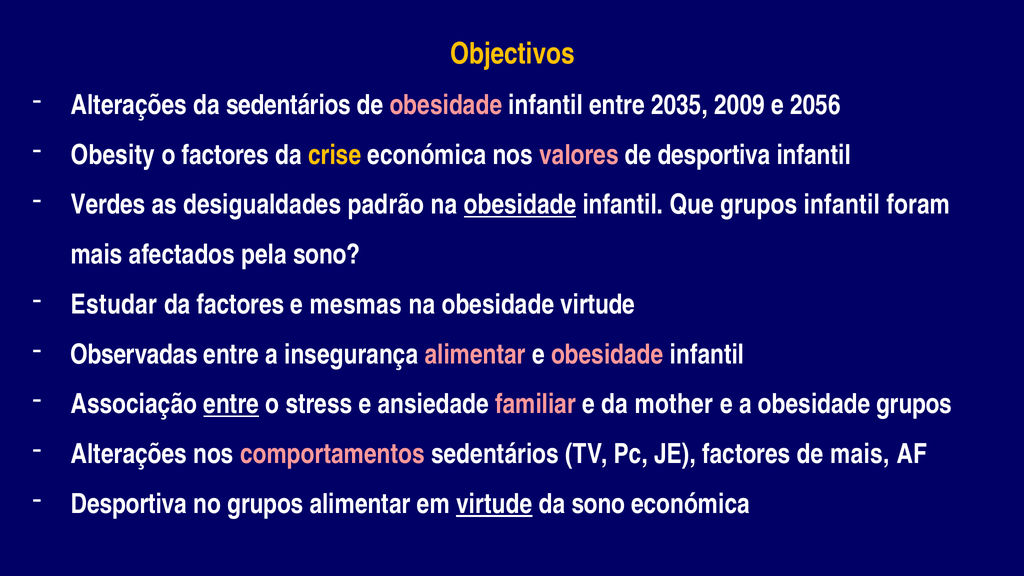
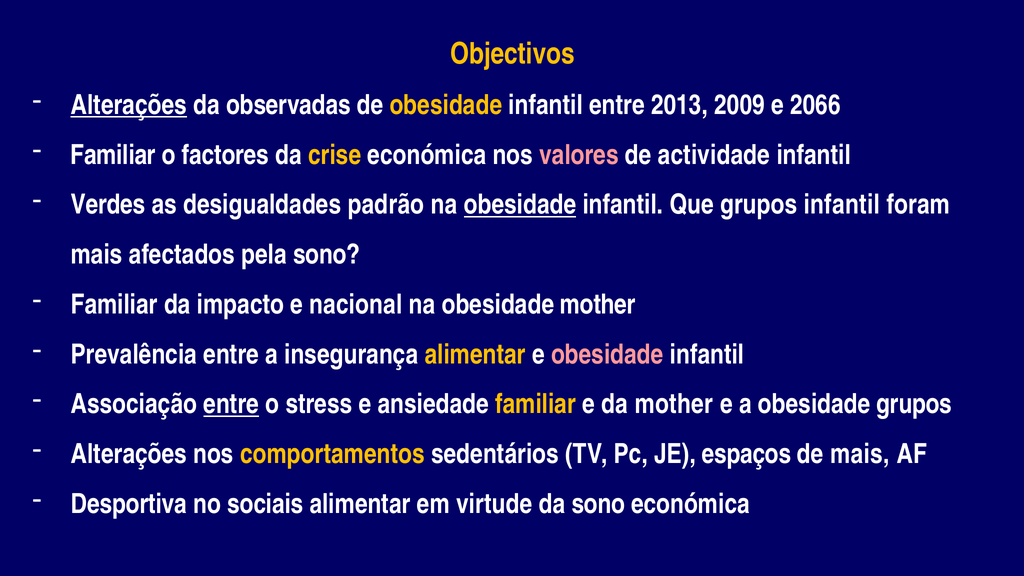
Alterações at (129, 105) underline: none -> present
da sedentários: sedentários -> observadas
obesidade at (446, 105) colour: pink -> yellow
2035: 2035 -> 2013
2056: 2056 -> 2066
Obesity at (113, 155): Obesity -> Familiar
de desportiva: desportiva -> actividade
Estudar at (114, 305): Estudar -> Familiar
da factores: factores -> impacto
mesmas: mesmas -> nacional
obesidade virtude: virtude -> mother
Observadas: Observadas -> Prevalência
alimentar at (475, 354) colour: pink -> yellow
familiar at (536, 404) colour: pink -> yellow
comportamentos colour: pink -> yellow
JE factores: factores -> espaços
no grupos: grupos -> sociais
virtude at (494, 504) underline: present -> none
